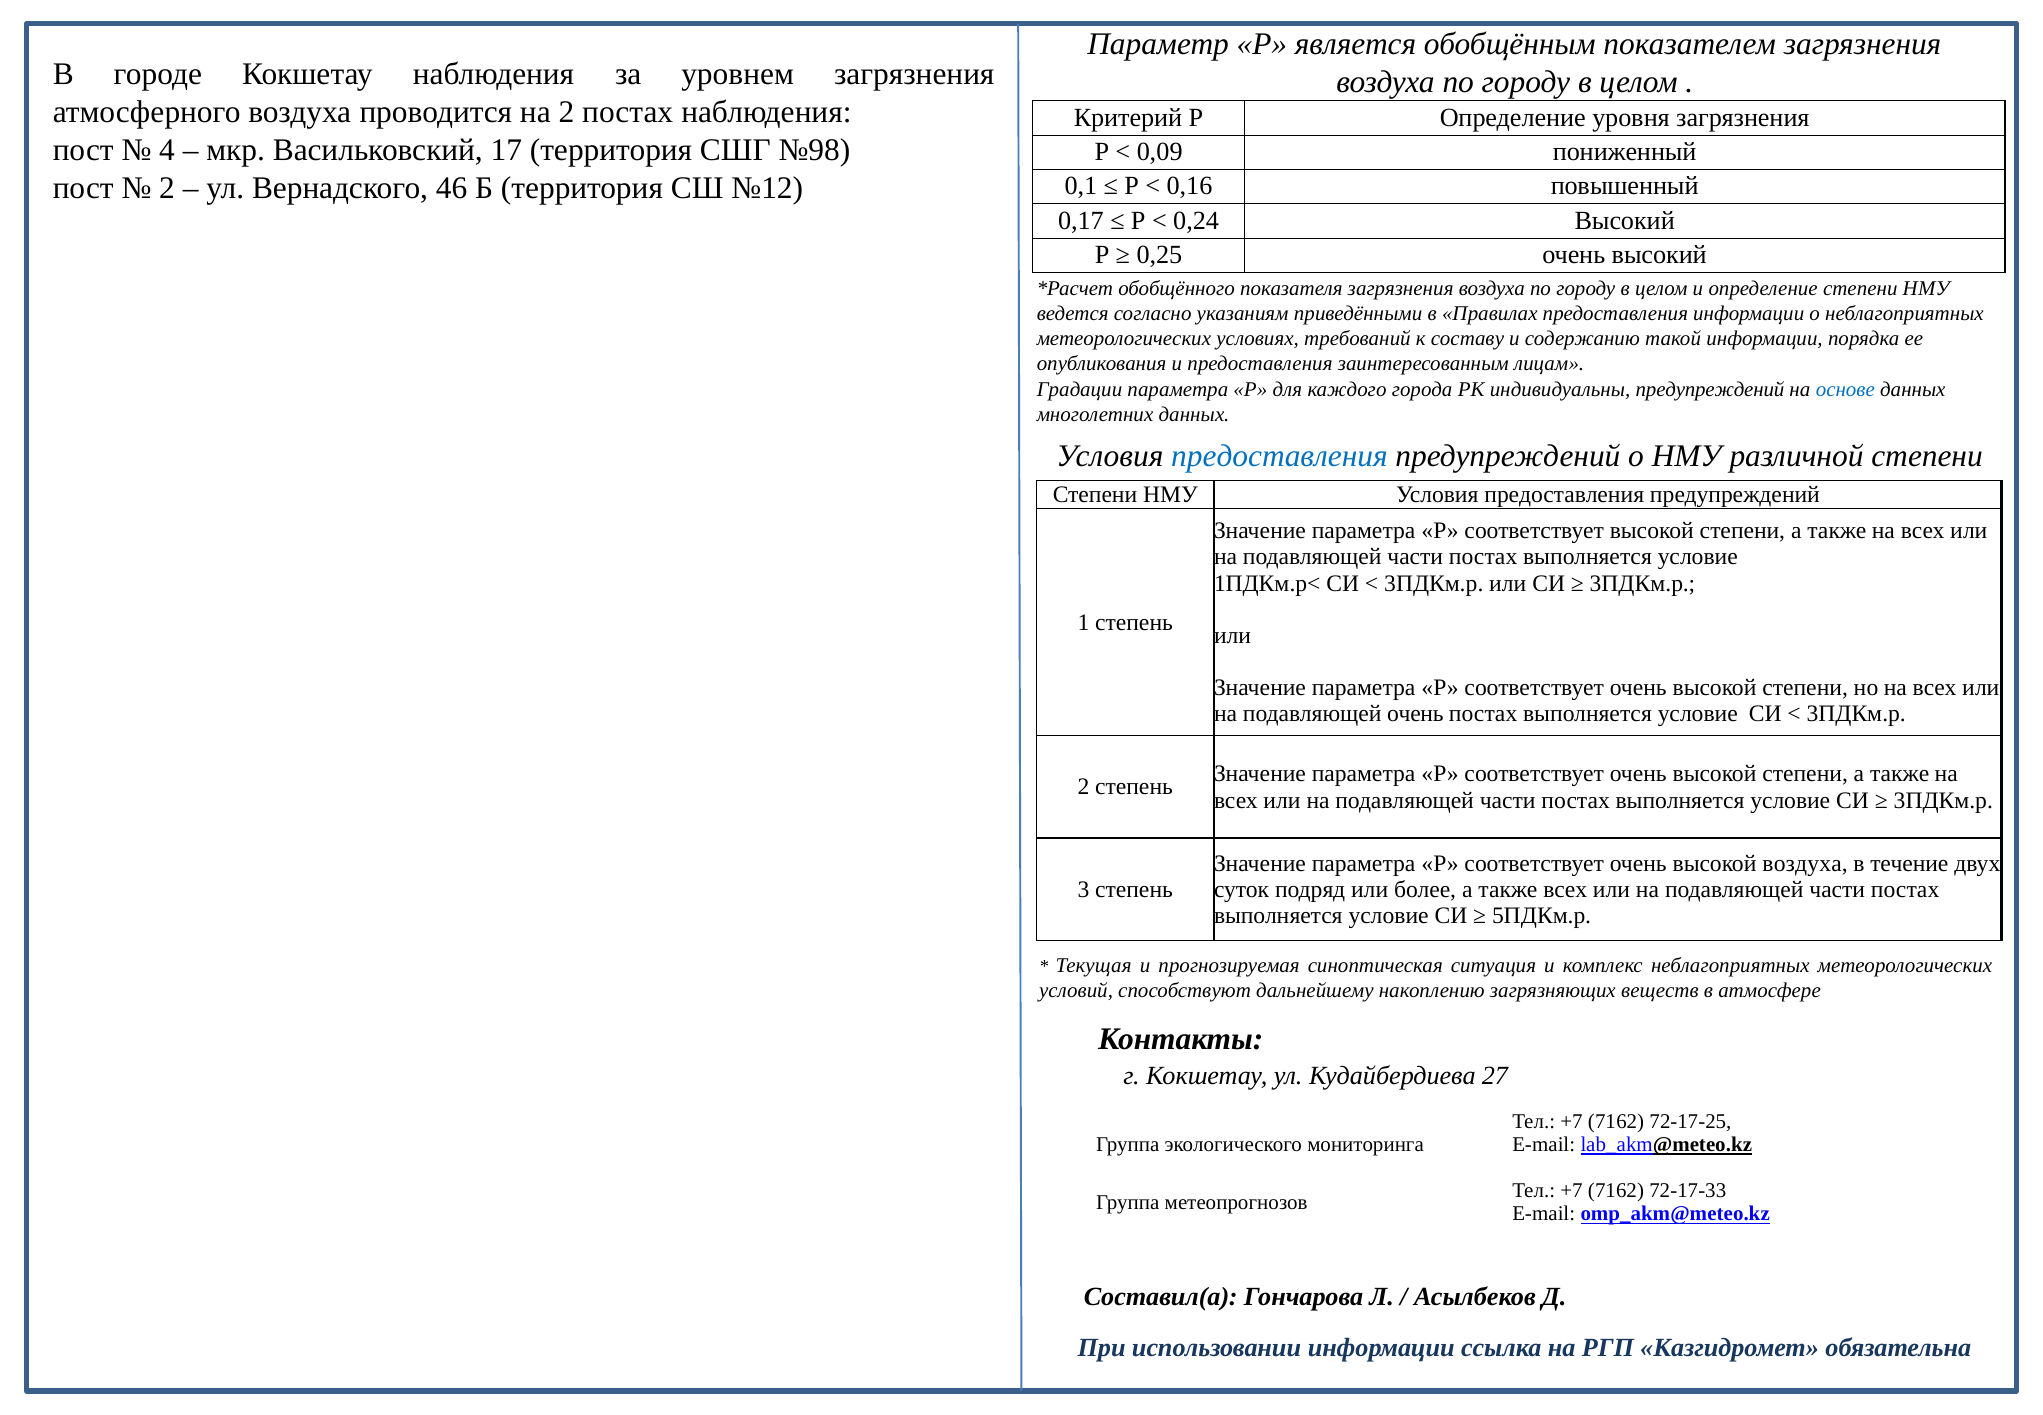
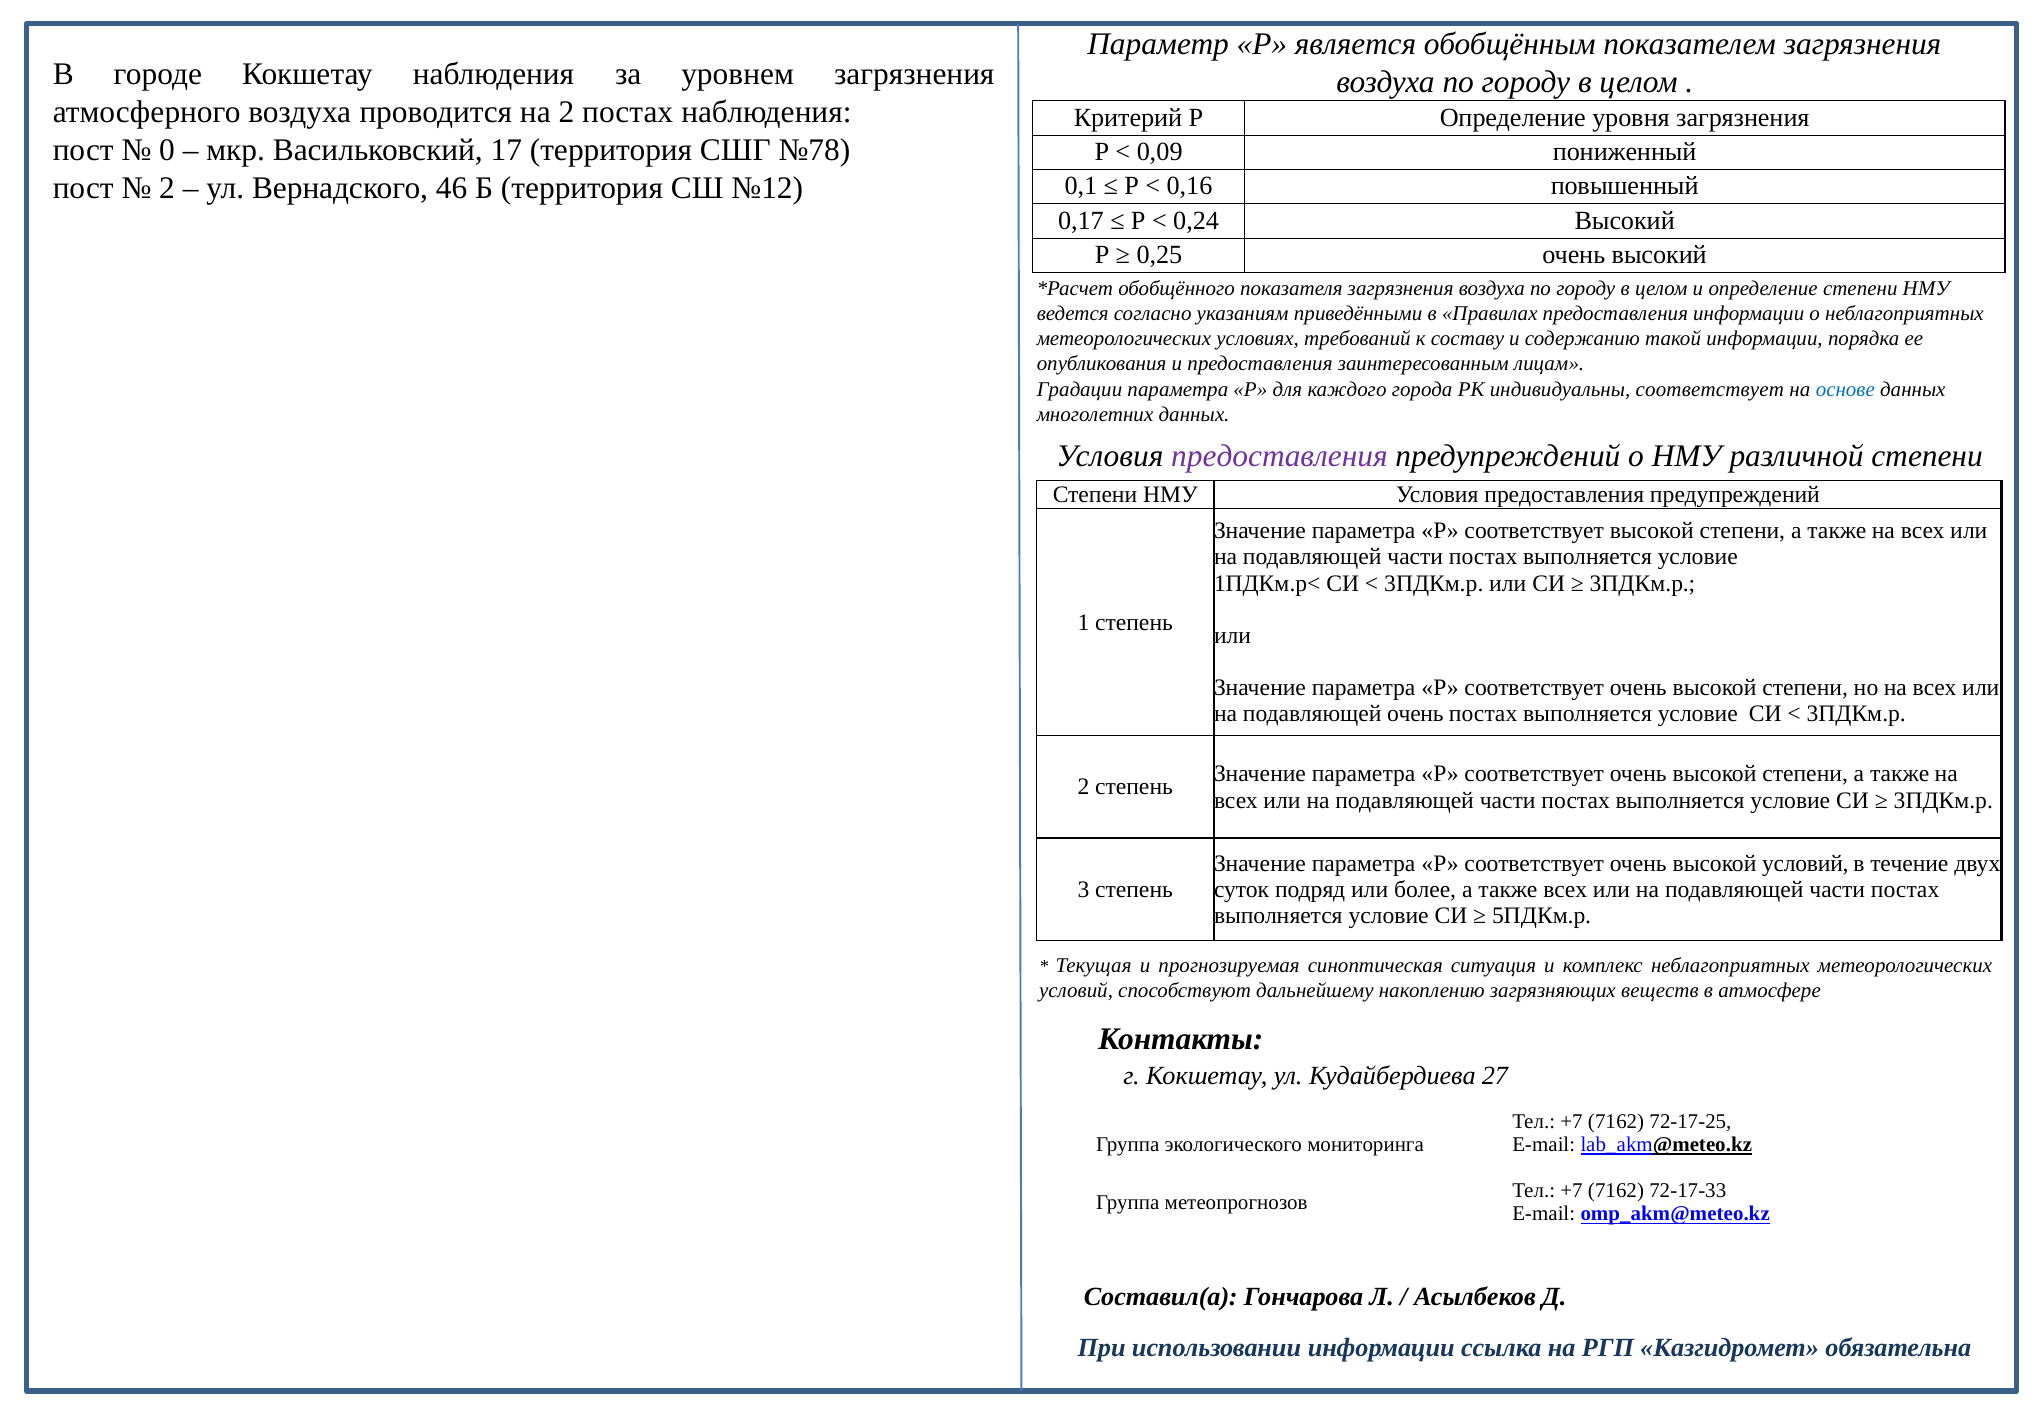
4: 4 -> 0
№98: №98 -> №78
индивидуальны предупреждений: предупреждений -> соответствует
предоставления at (1279, 456) colour: blue -> purple
высокой воздуха: воздуха -> условий
